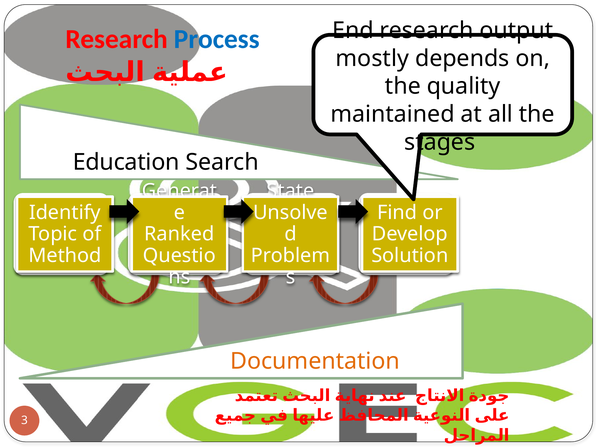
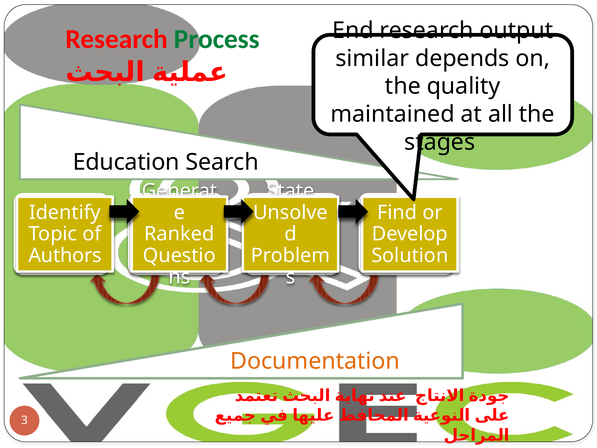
Process colour: blue -> green
mostly: mostly -> similar
Method: Method -> Authors
